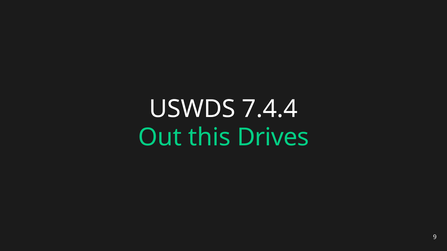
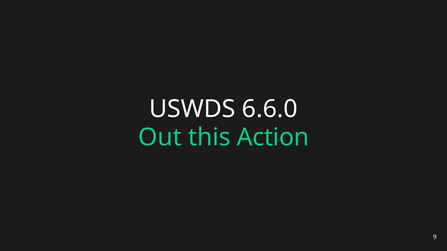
7.4.4: 7.4.4 -> 6.6.0
Drives: Drives -> Action
